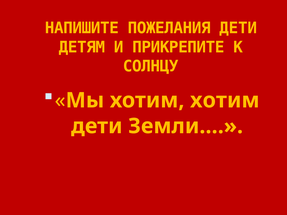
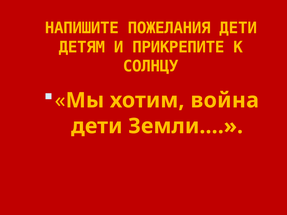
хотим хотим: хотим -> война
